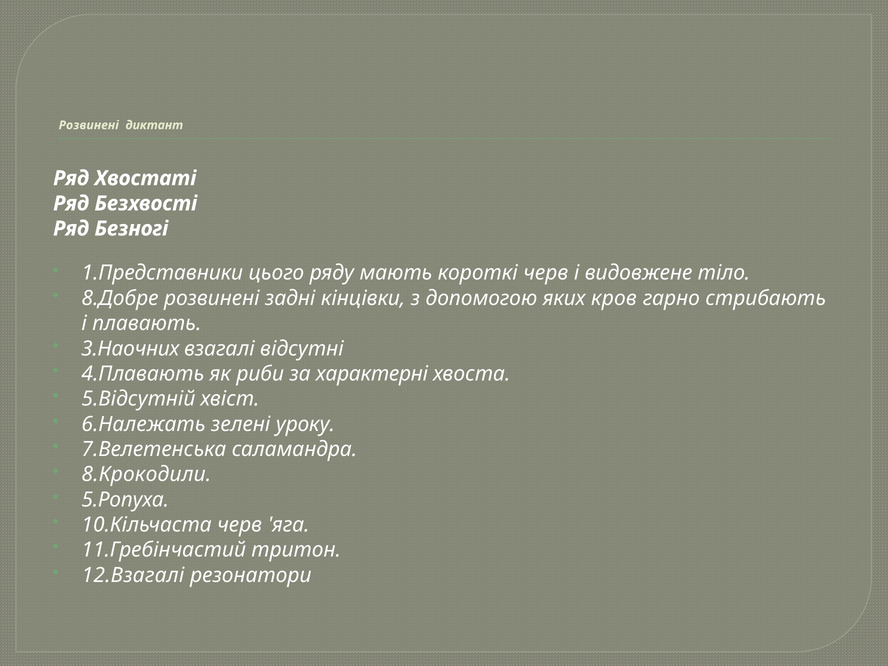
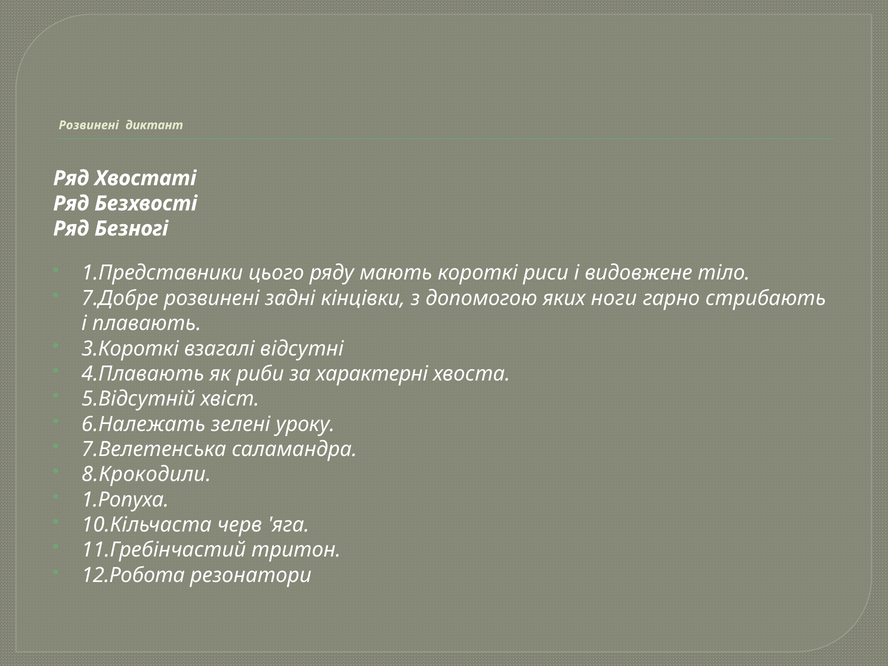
короткі черв: черв -> риси
8.Добре: 8.Добре -> 7.Добре
кров: кров -> ноги
3.Наочних: 3.Наочних -> 3.Короткі
5.Ропуха: 5.Ропуха -> 1.Ропуха
12.Взагалі: 12.Взагалі -> 12.Робота
